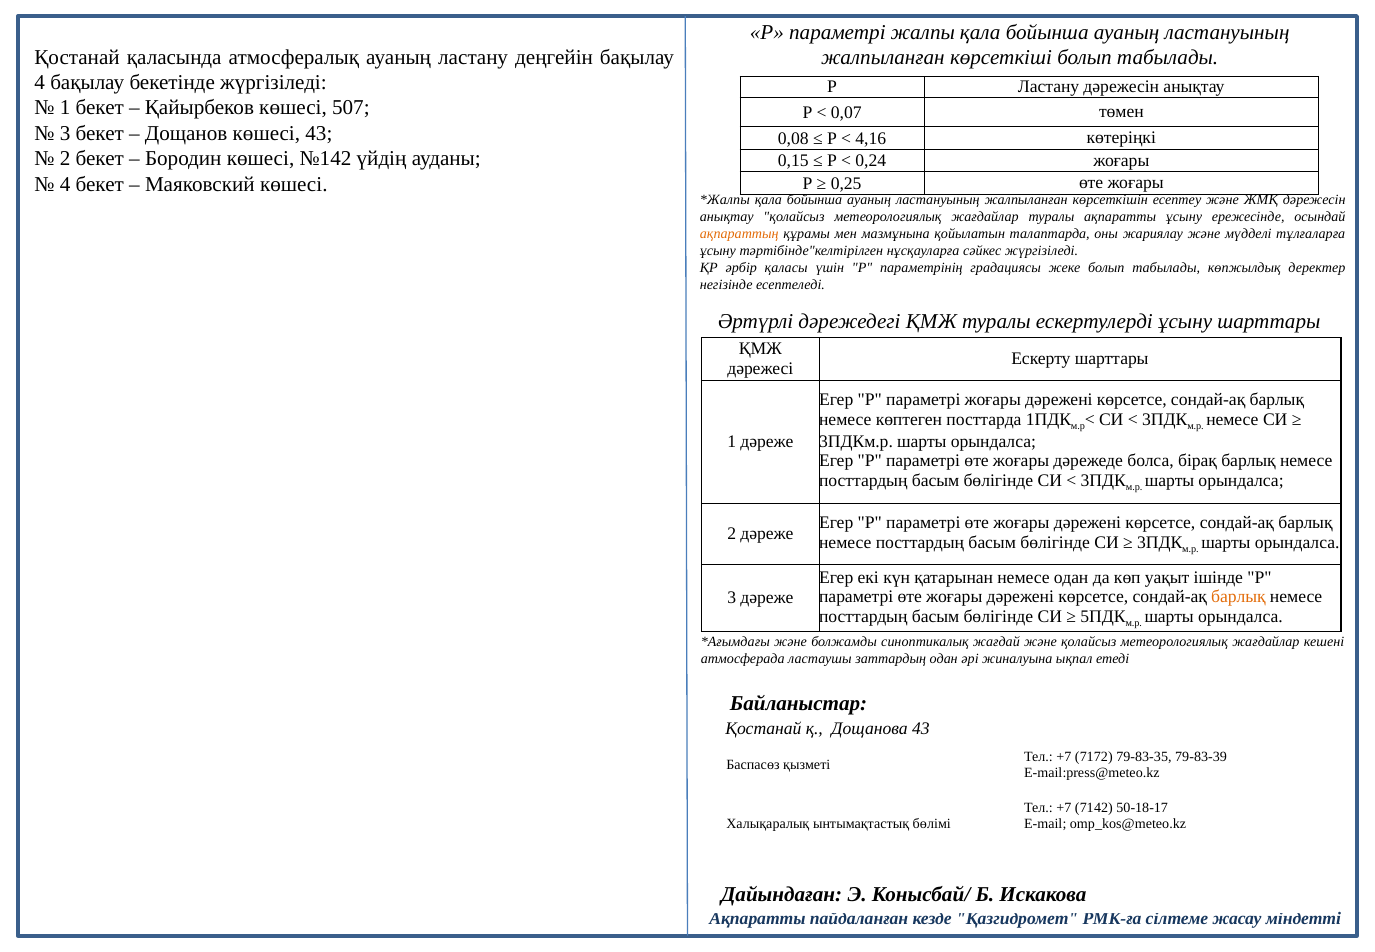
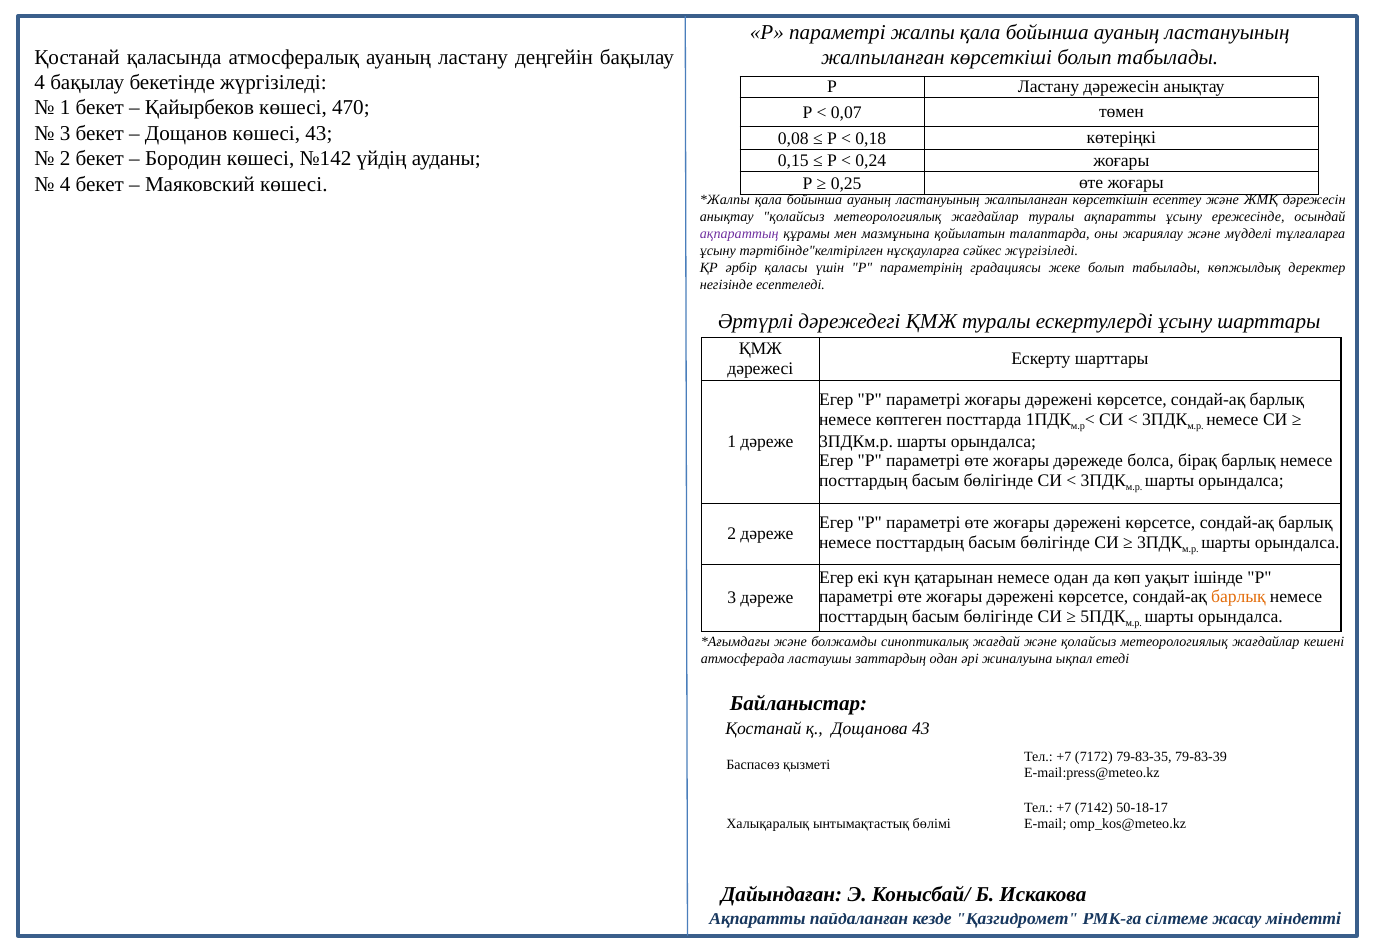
507: 507 -> 470
4,16: 4,16 -> 0,18
ақпараттың colour: orange -> purple
